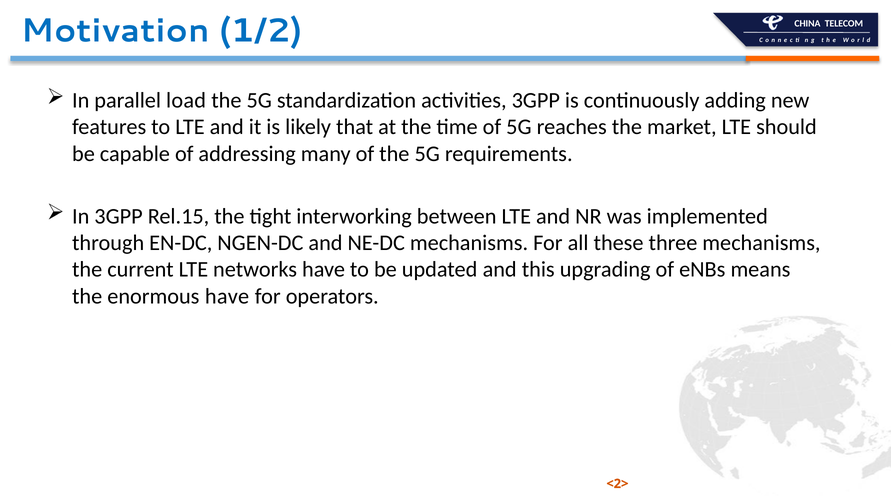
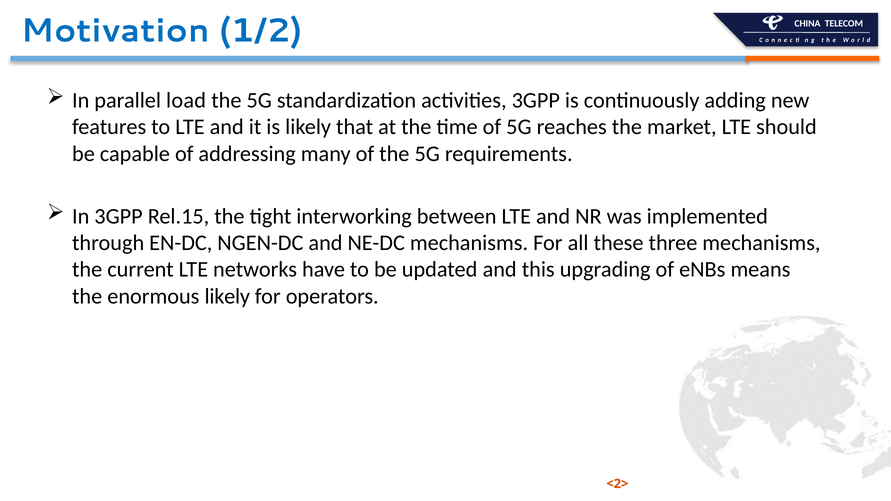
enormous have: have -> likely
